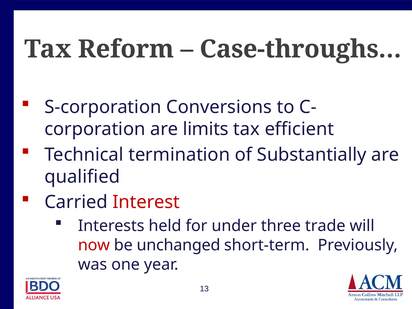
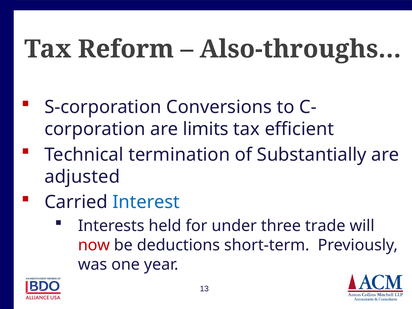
Case-throughs…: Case-throughs… -> Also-throughs…
qualified: qualified -> adjusted
Interest colour: red -> blue
unchanged: unchanged -> deductions
